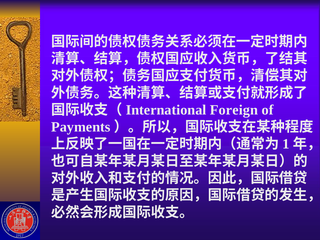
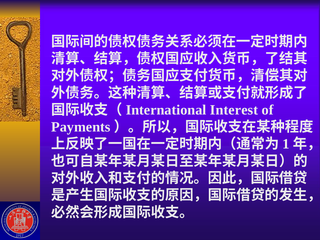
Foreign: Foreign -> Interest
